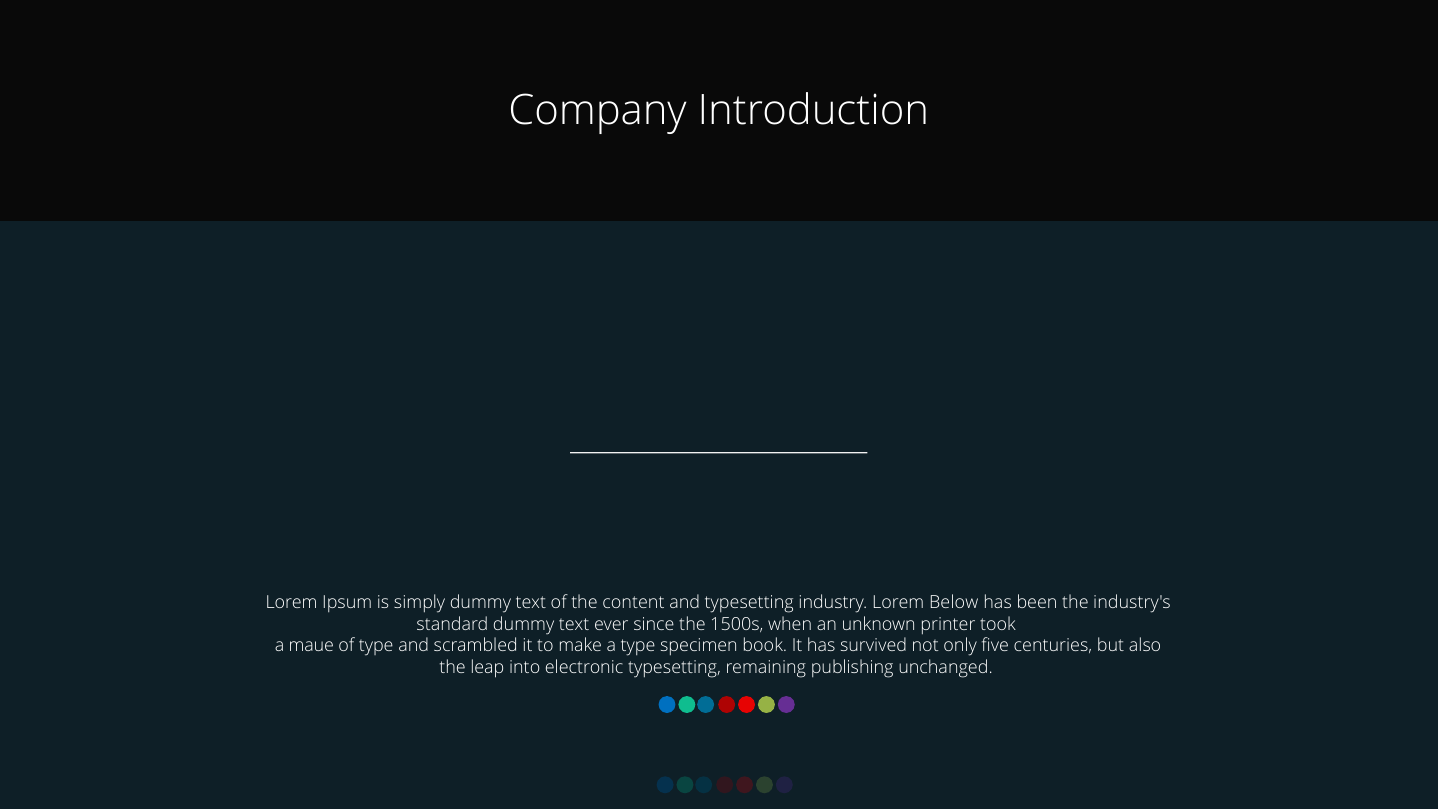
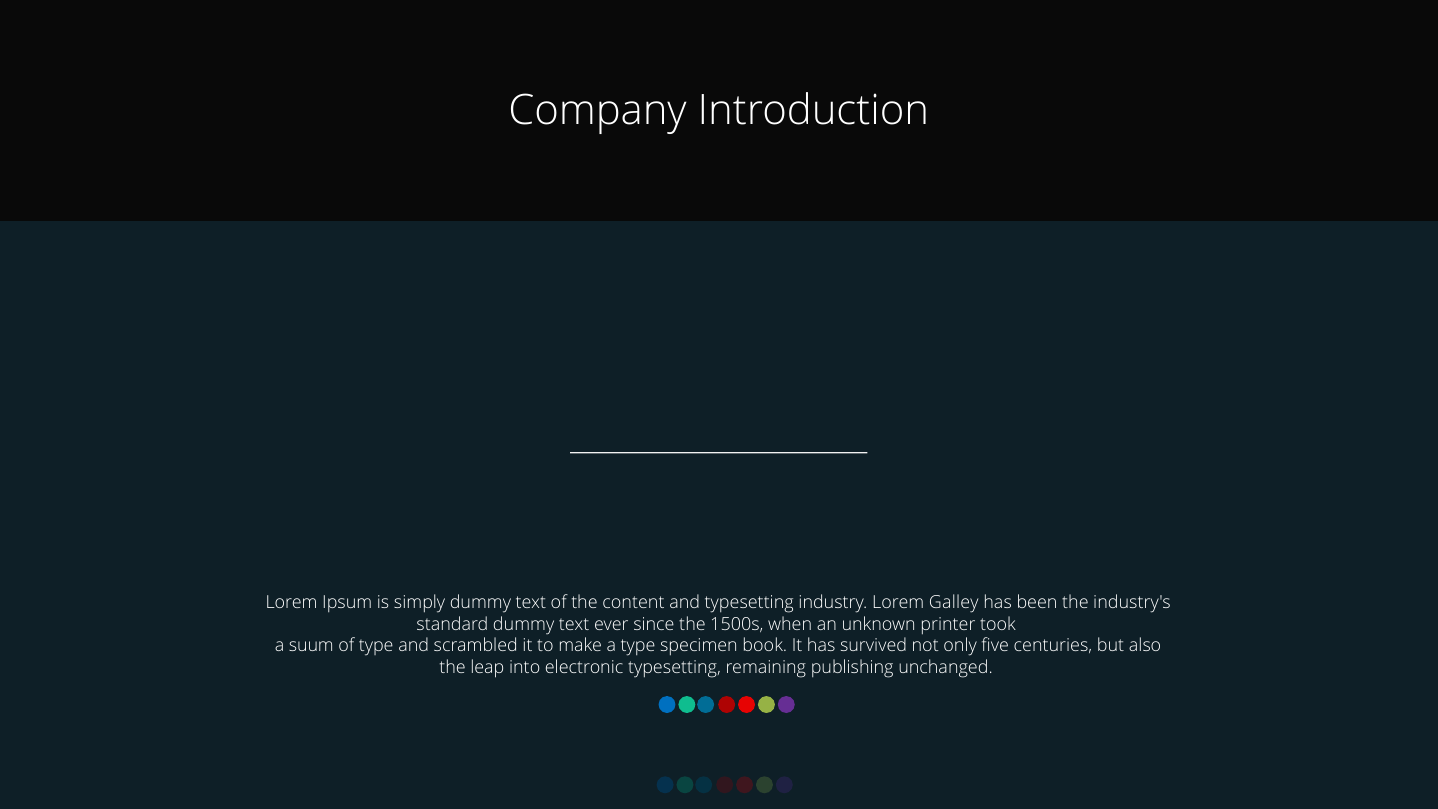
Below: Below -> Galley
maue: maue -> suum
